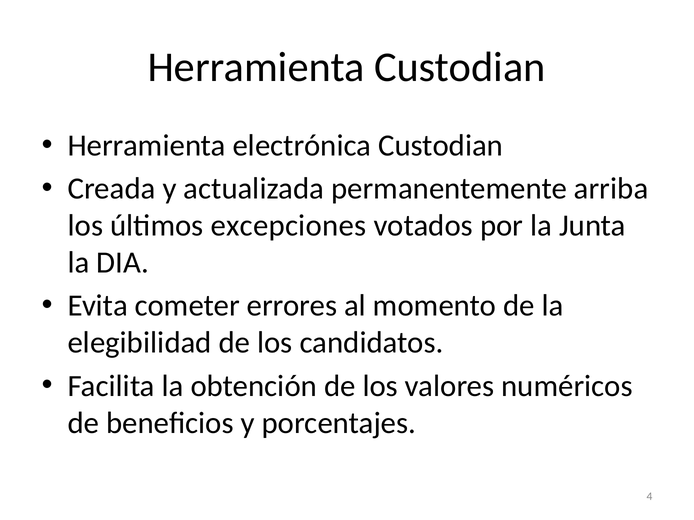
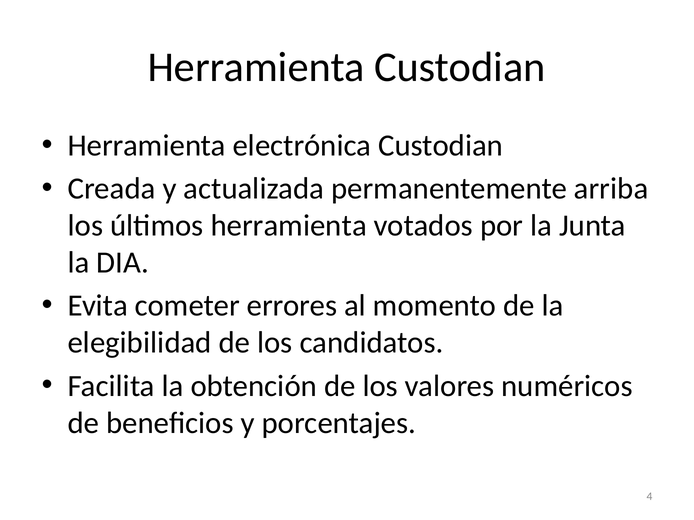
últimos excepciones: excepciones -> herramienta
